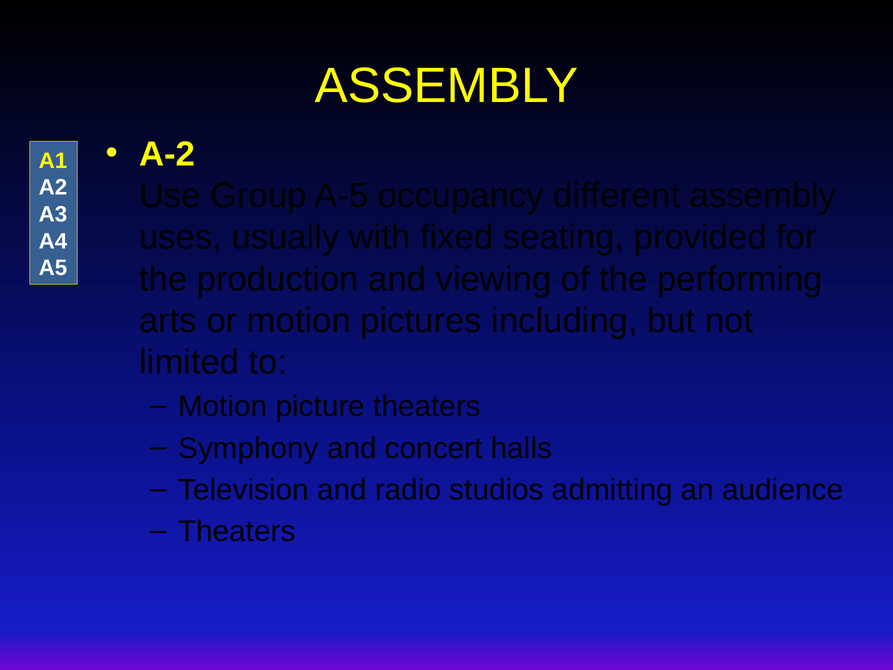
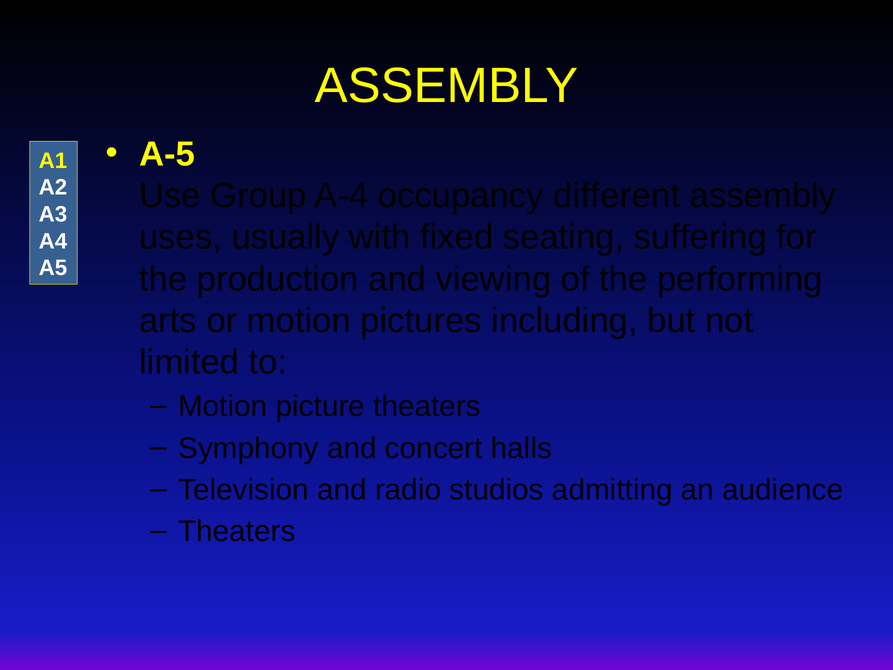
A-2: A-2 -> A-5
A-5: A-5 -> A-4
provided: provided -> suffering
